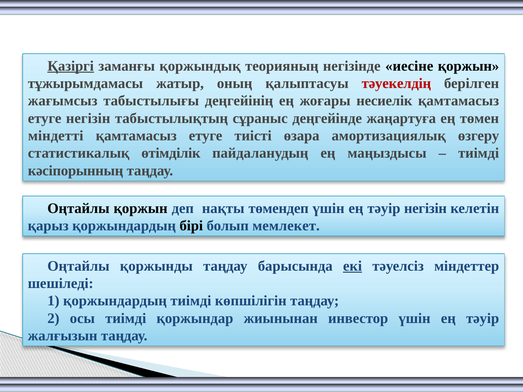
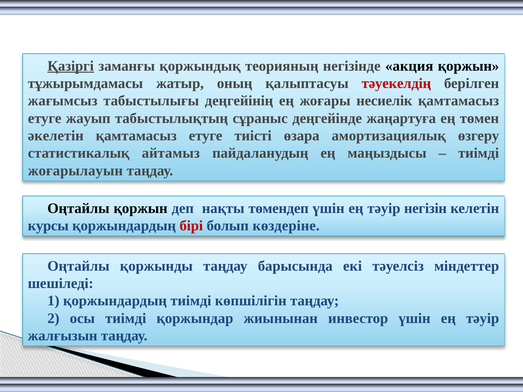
иесіне: иесіне -> акция
етуге негізін: негізін -> жауып
міндетті: міндетті -> әкелетін
өтімділік: өтімділік -> айтамыз
кәсіпорынның: кәсіпорынның -> жоғарылауын
қарыз: қарыз -> курсы
бірі colour: black -> red
мемлекет: мемлекет -> көздеріне
екі underline: present -> none
